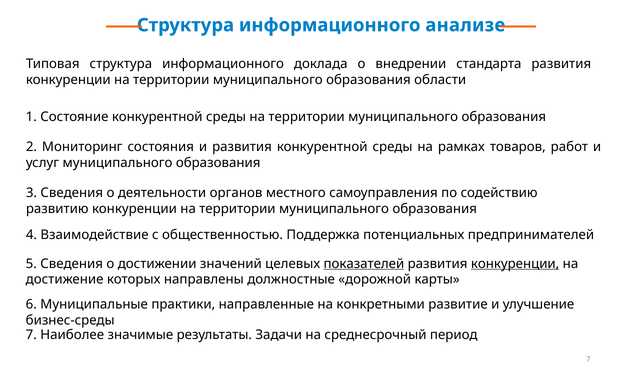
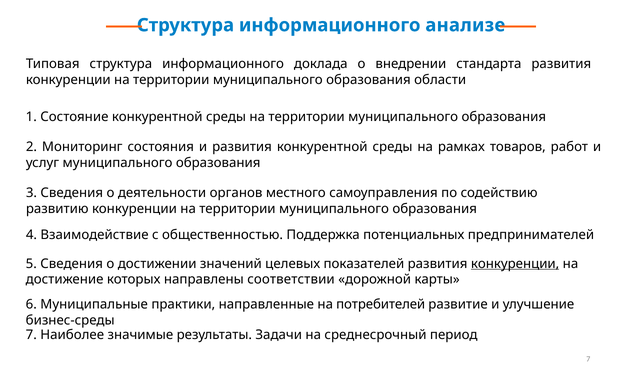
показателей underline: present -> none
должностные: должностные -> соответствии
конкретными: конкретными -> потребителей
